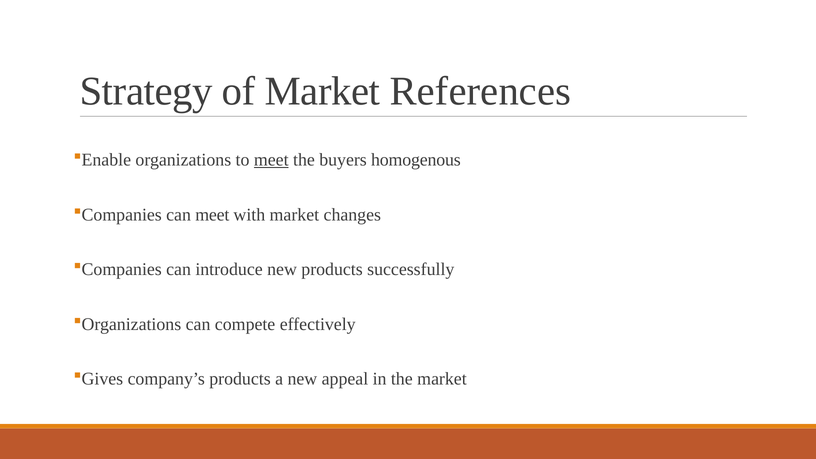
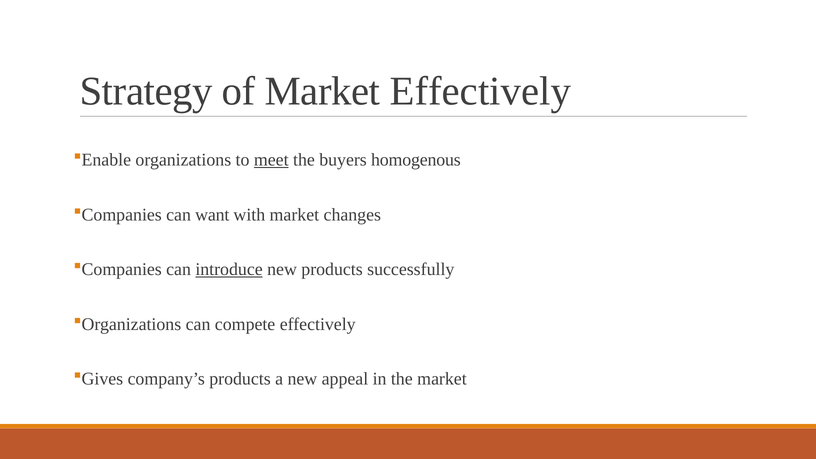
Market References: References -> Effectively
can meet: meet -> want
introduce underline: none -> present
